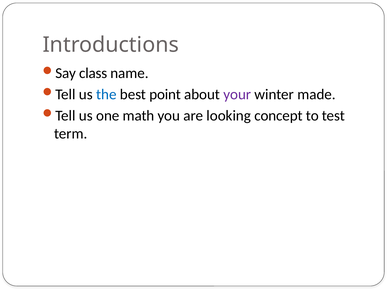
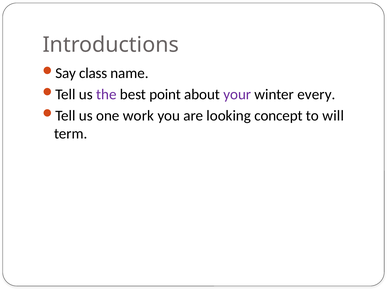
the colour: blue -> purple
made: made -> every
math: math -> work
test: test -> will
